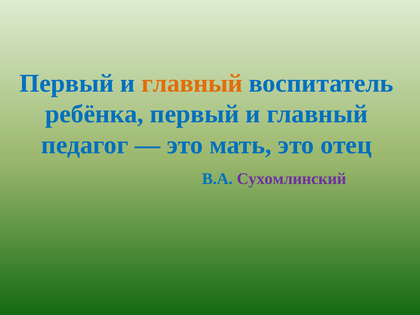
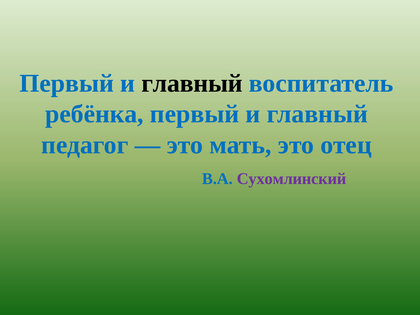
главный at (192, 83) colour: orange -> black
